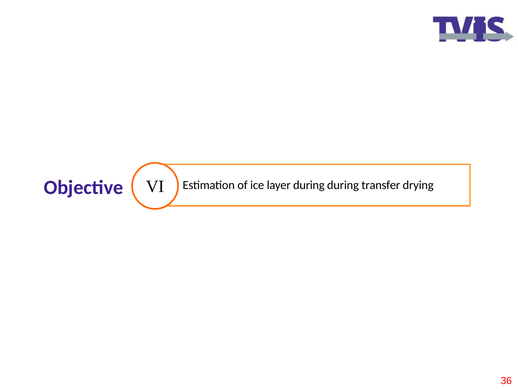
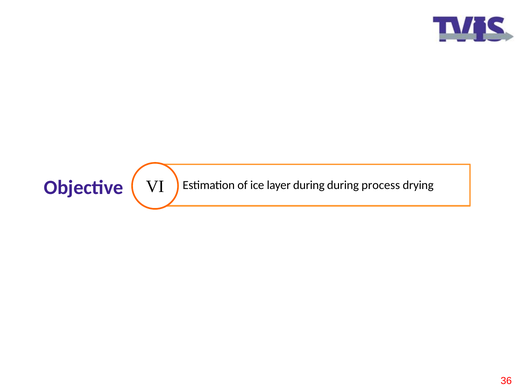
transfer: transfer -> process
